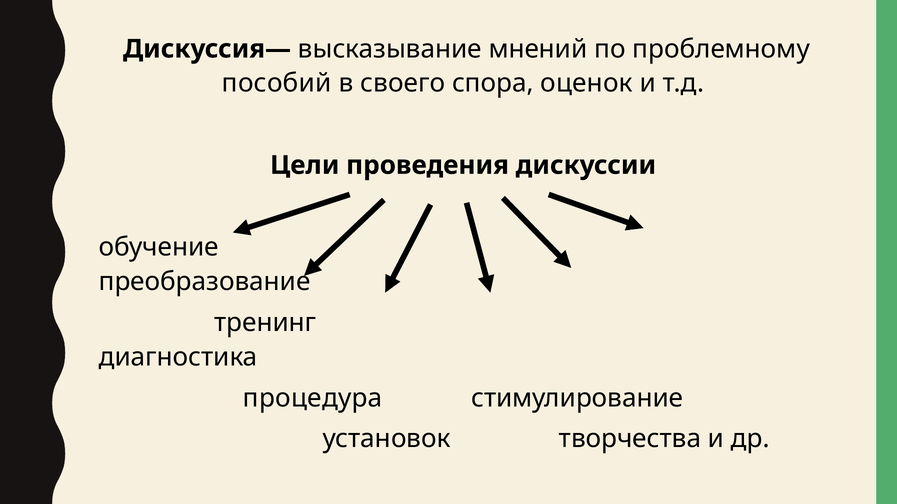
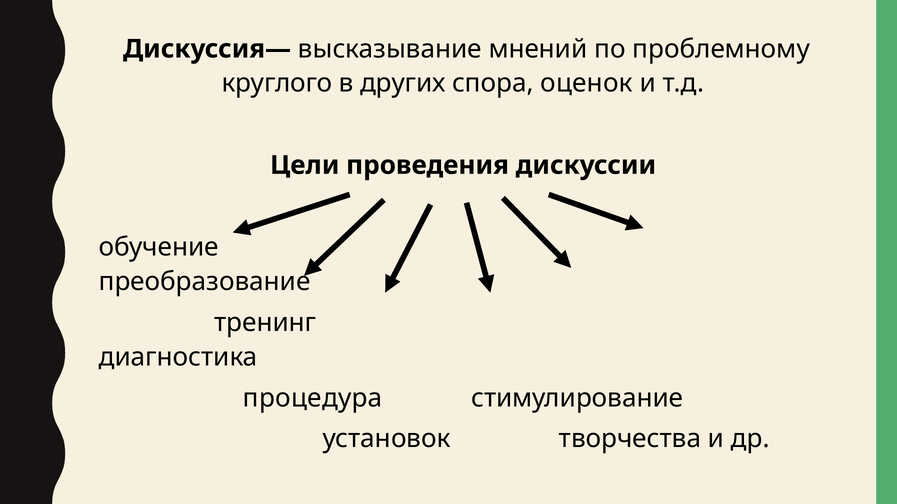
пособий: пособий -> круглого
своего: своего -> других
